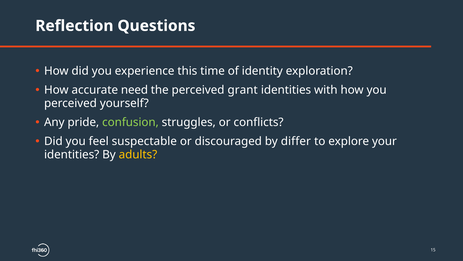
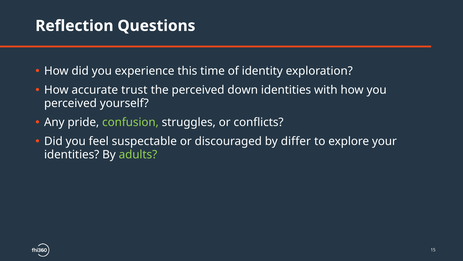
need: need -> trust
grant: grant -> down
adults colour: yellow -> light green
